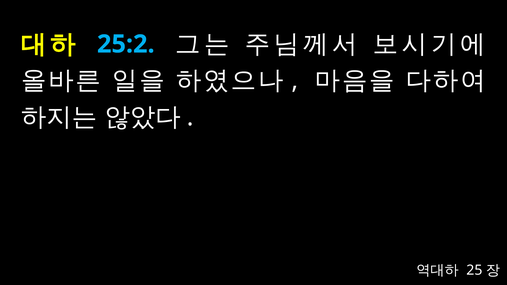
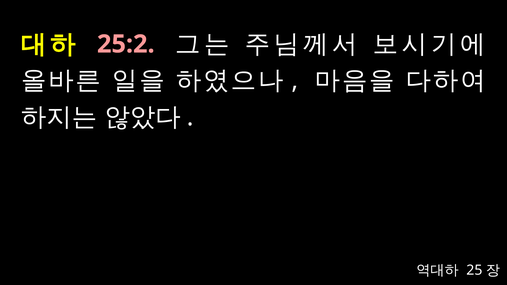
25:2 colour: light blue -> pink
